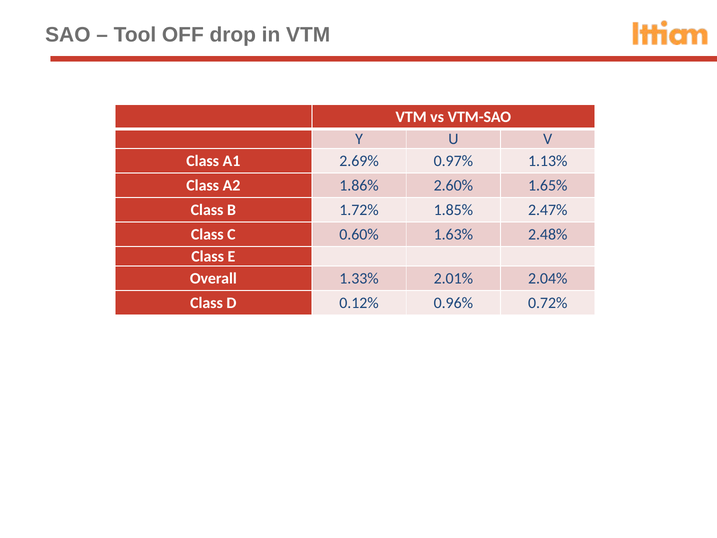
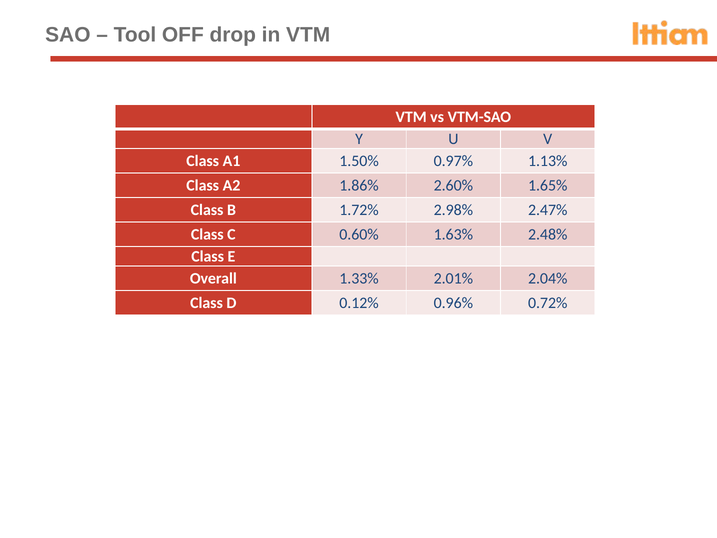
2.69%: 2.69% -> 1.50%
1.85%: 1.85% -> 2.98%
